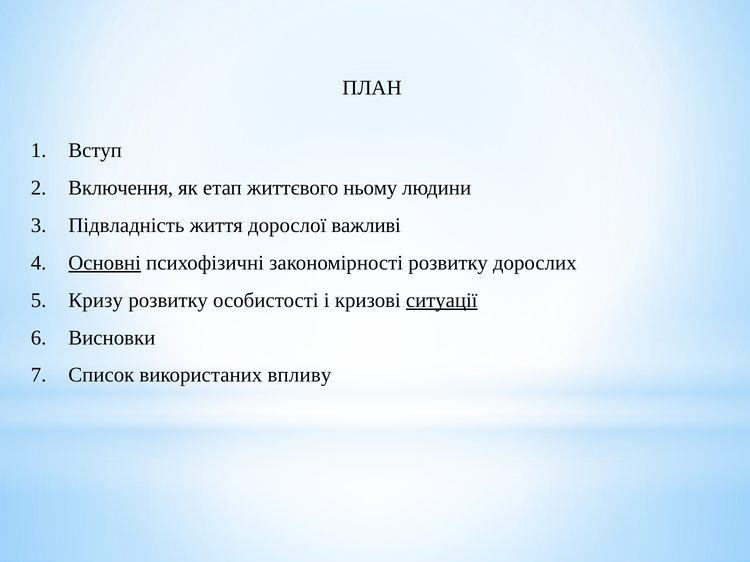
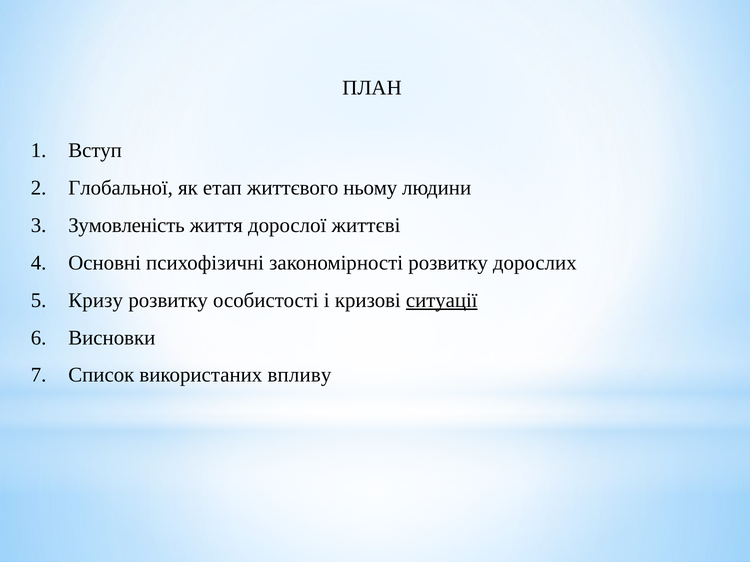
Включення: Включення -> Глобальної
Підвладність: Підвладність -> Зумовленість
важливі: важливі -> життєві
Основні underline: present -> none
